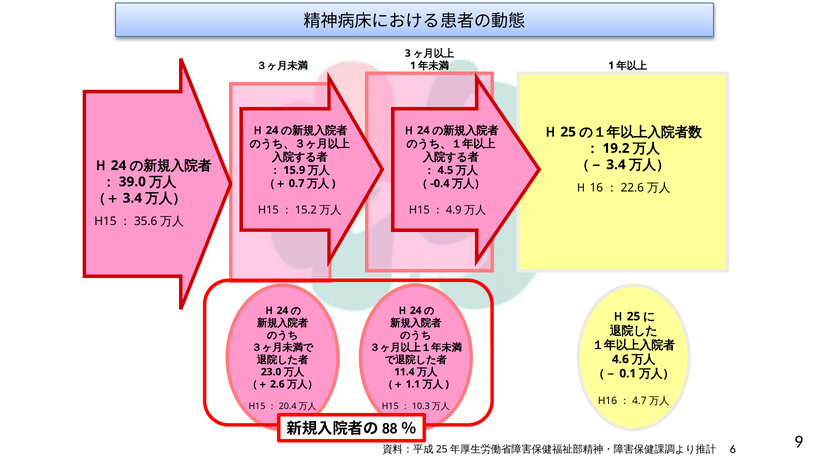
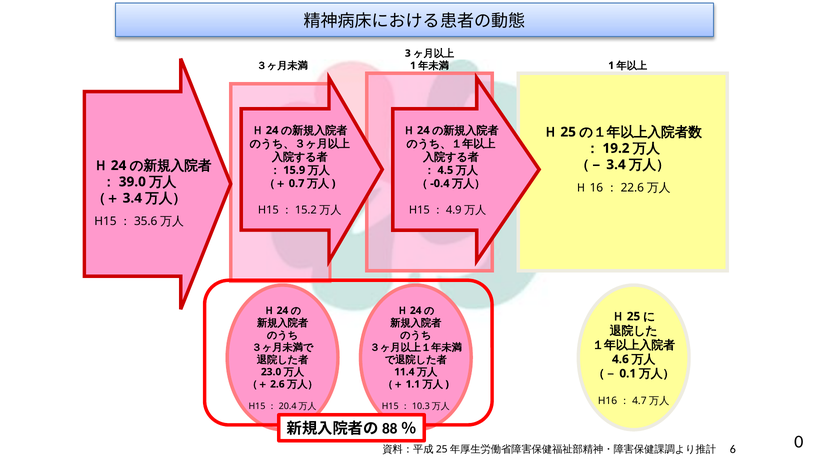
9: 9 -> 0
